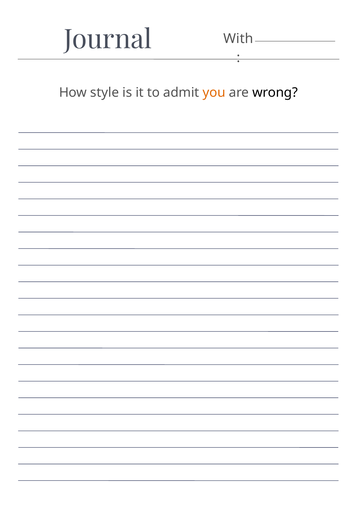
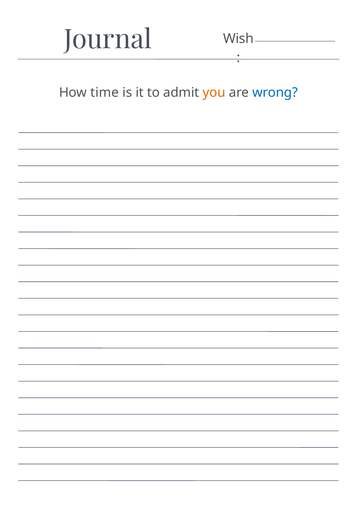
With: With -> Wish
style: style -> time
wrong colour: black -> blue
